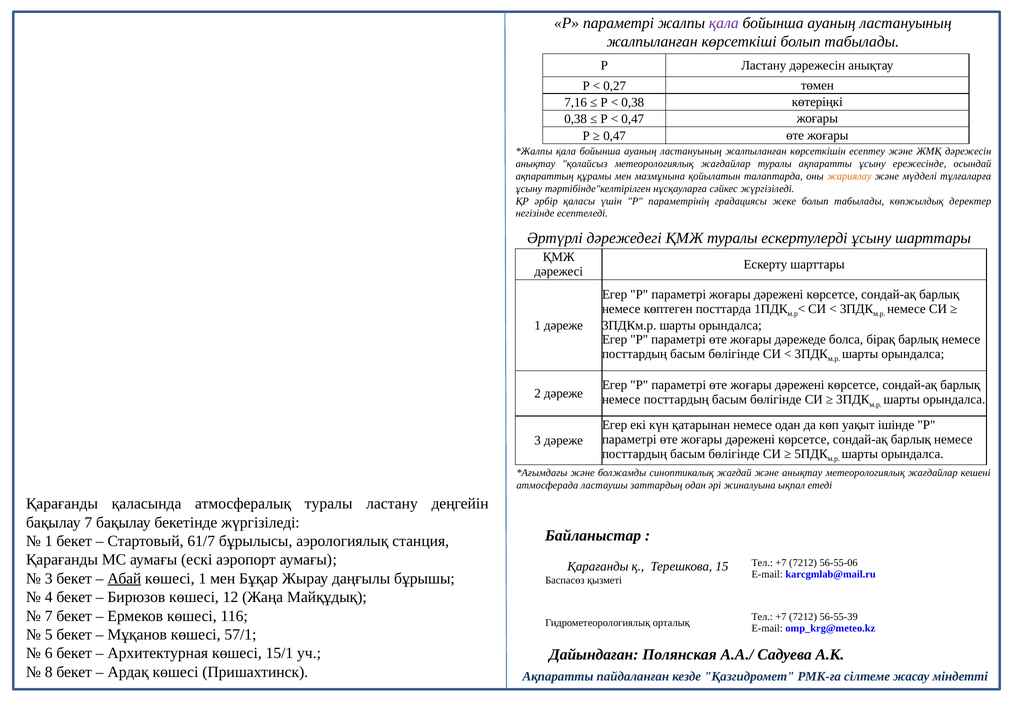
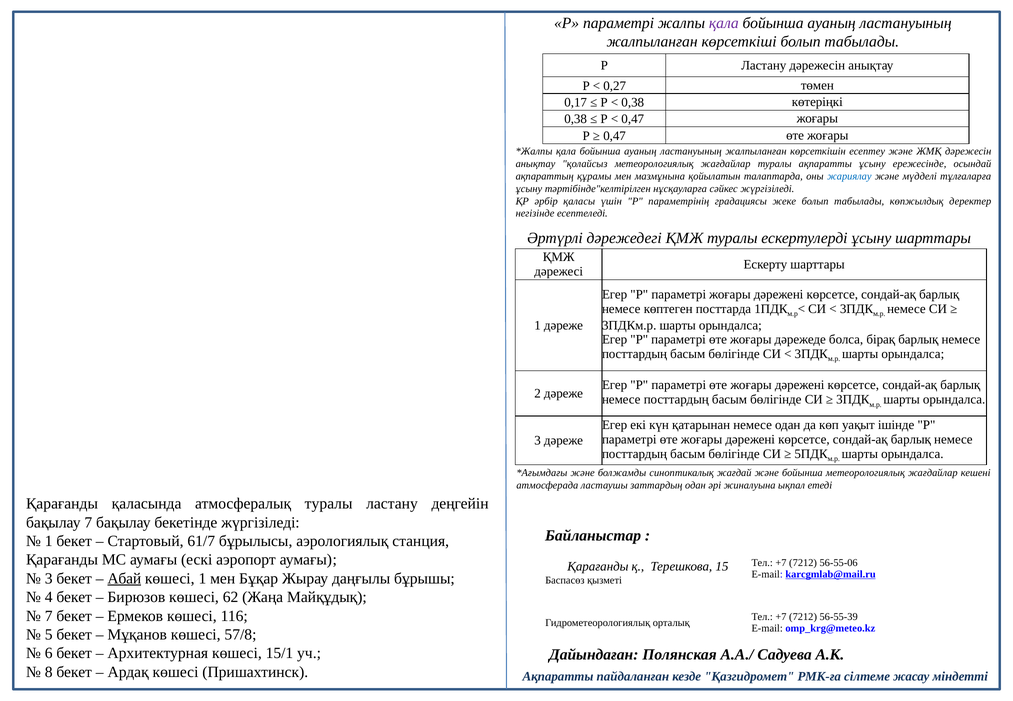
7,16: 7,16 -> 0,17
жариялау colour: orange -> blue
және анықтау: анықтау -> бойынша
karcgmlab@mail.ru underline: none -> present
12: 12 -> 62
57/1: 57/1 -> 57/8
